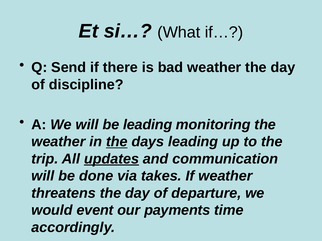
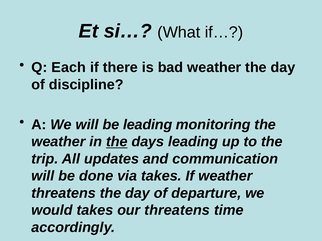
Send: Send -> Each
updates underline: present -> none
would event: event -> takes
our payments: payments -> threatens
